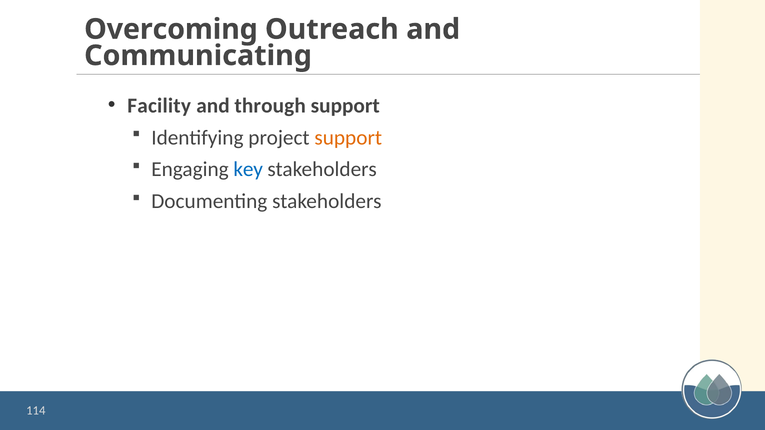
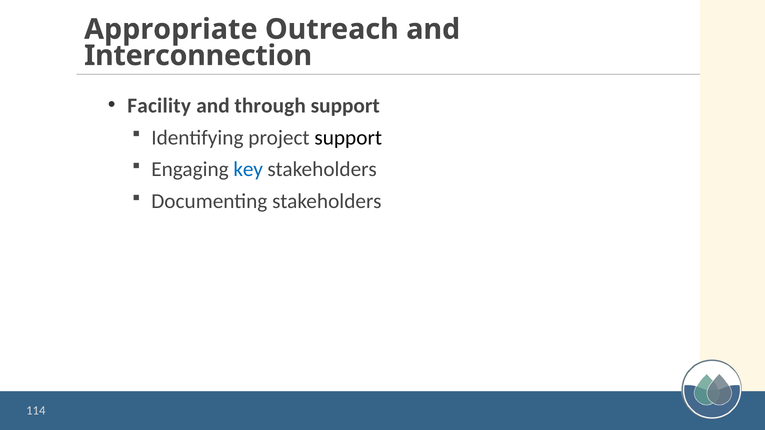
Overcoming: Overcoming -> Appropriate
Communicating: Communicating -> Interconnection
support at (348, 138) colour: orange -> black
